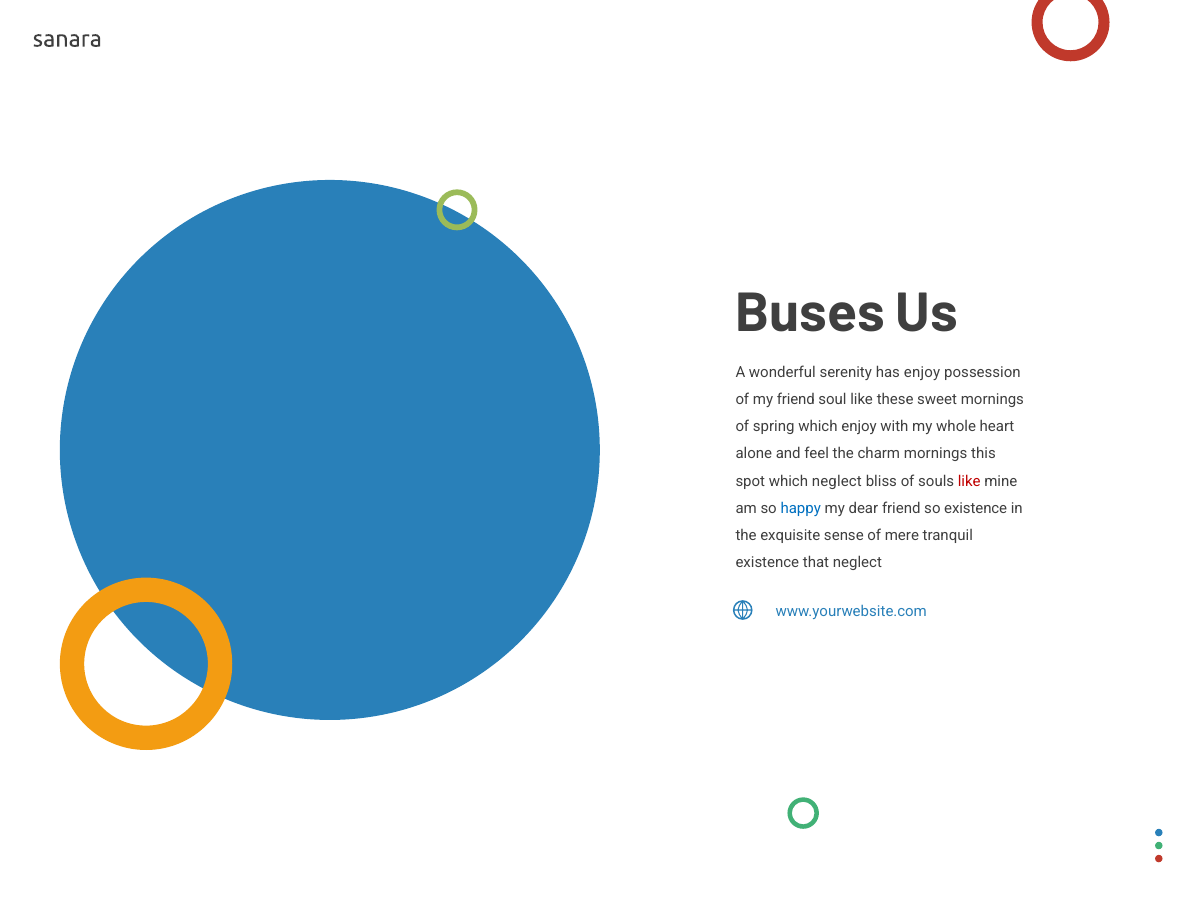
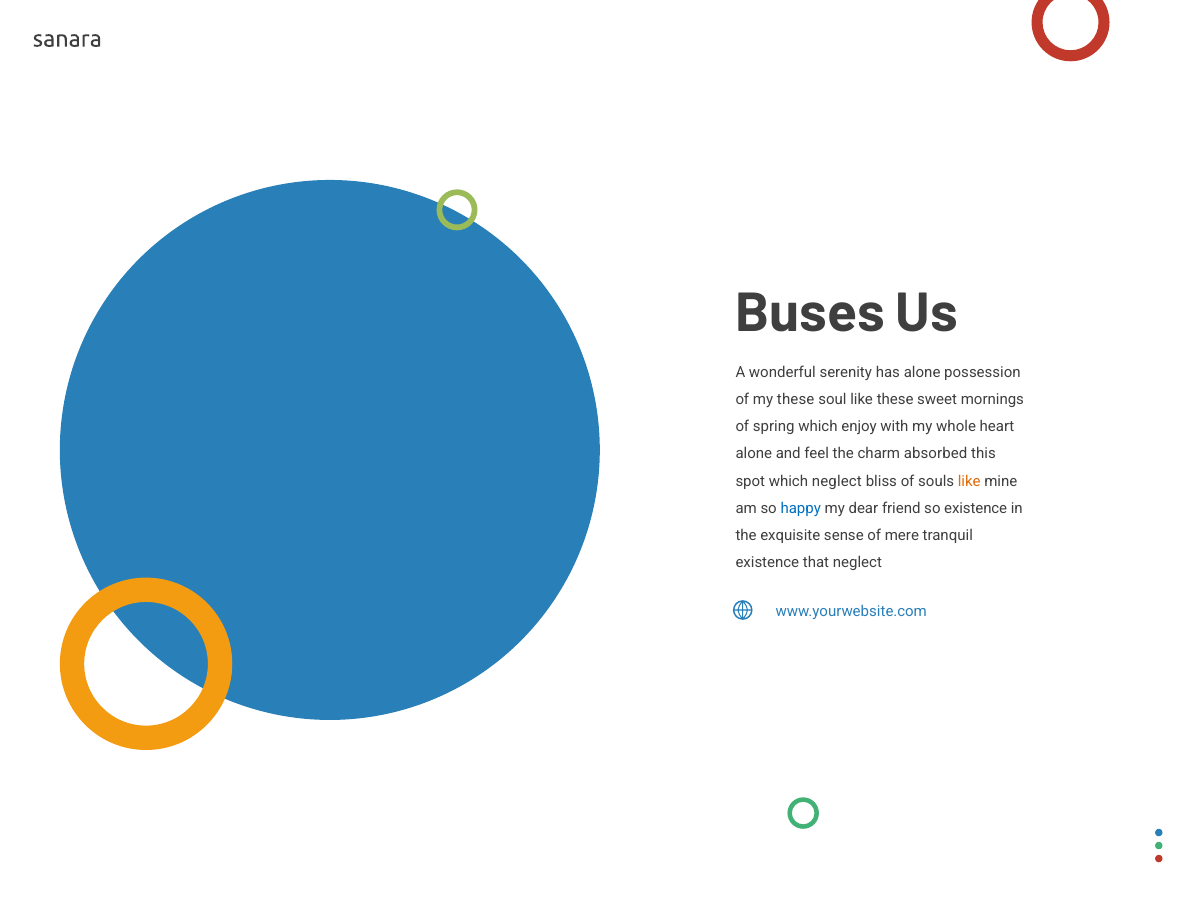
has enjoy: enjoy -> alone
my friend: friend -> these
charm mornings: mornings -> absorbed
like at (969, 481) colour: red -> orange
